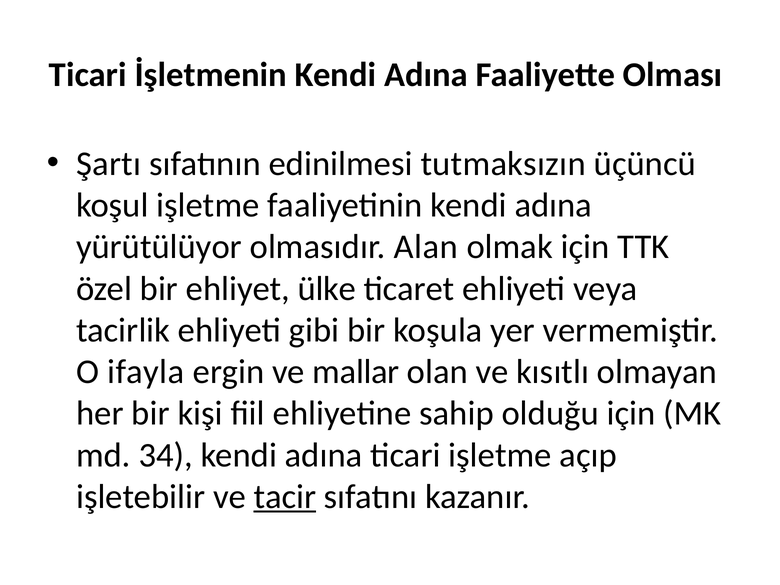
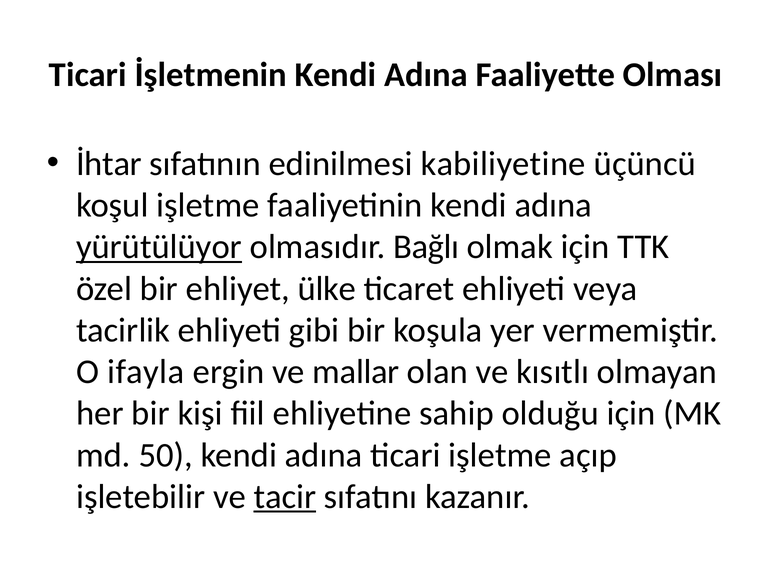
Şartı: Şartı -> İhtar
tutmaksızın: tutmaksızın -> kabiliyetine
yürütülüyor underline: none -> present
Alan: Alan -> Bağlı
34: 34 -> 50
